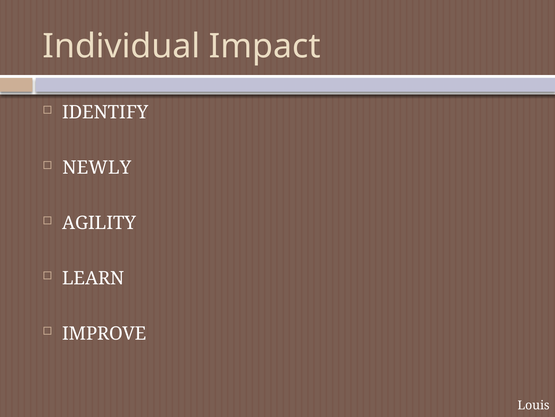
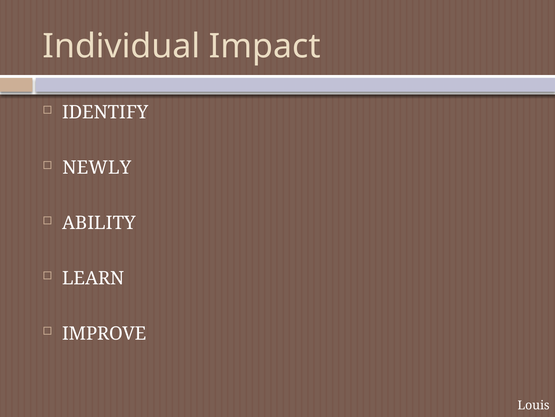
AGILITY: AGILITY -> ABILITY
